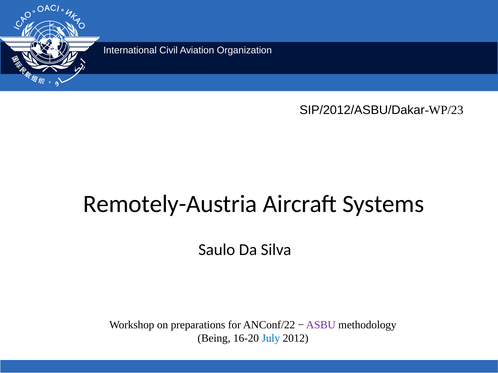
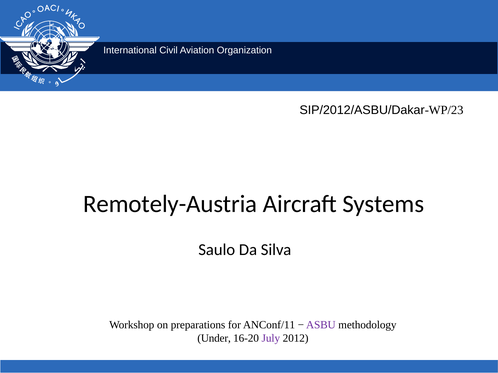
ANConf/22: ANConf/22 -> ANConf/11
Being: Being -> Under
July colour: blue -> purple
